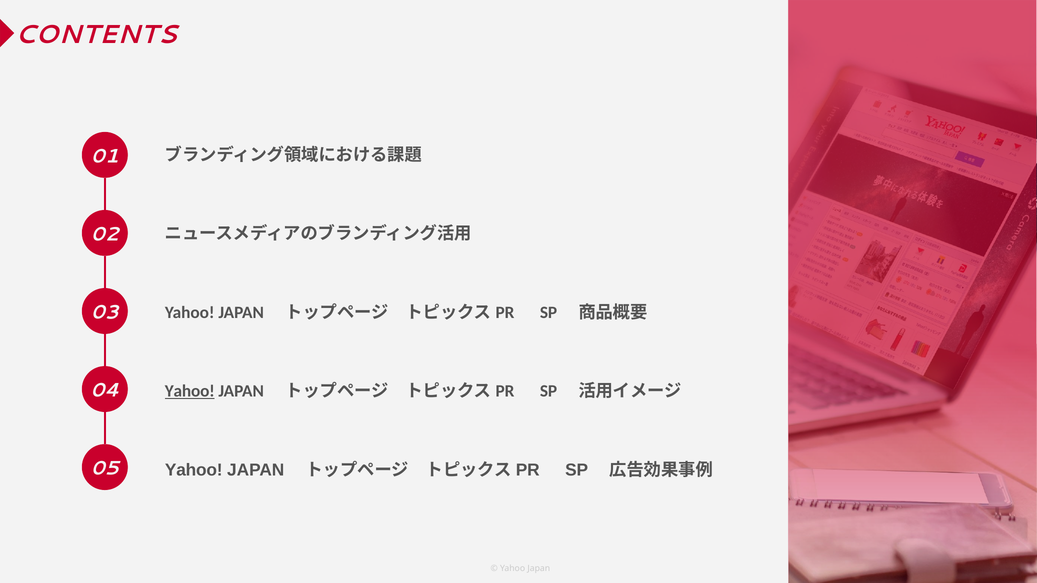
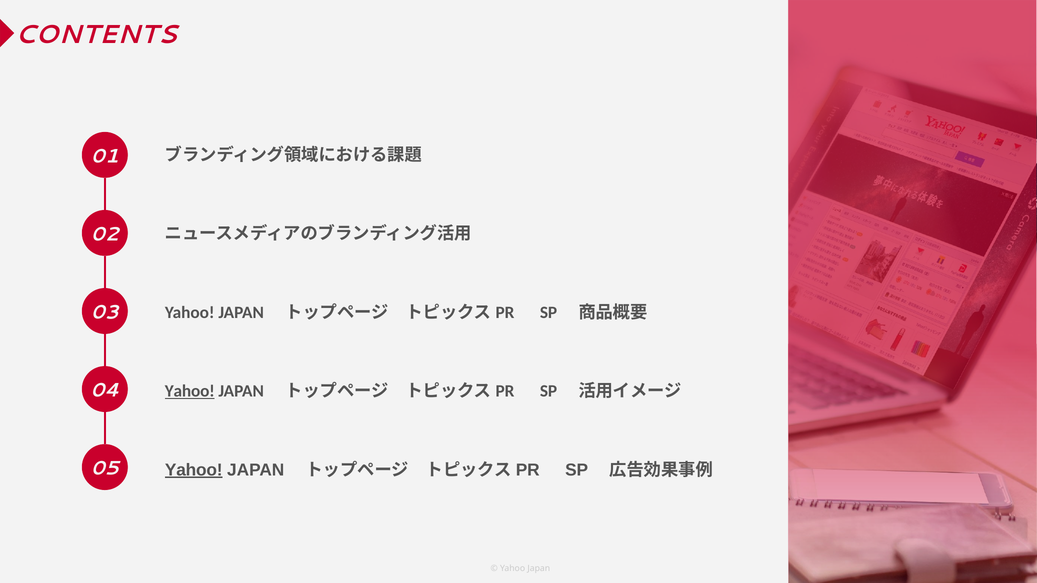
Yahoo at (194, 470) underline: none -> present
